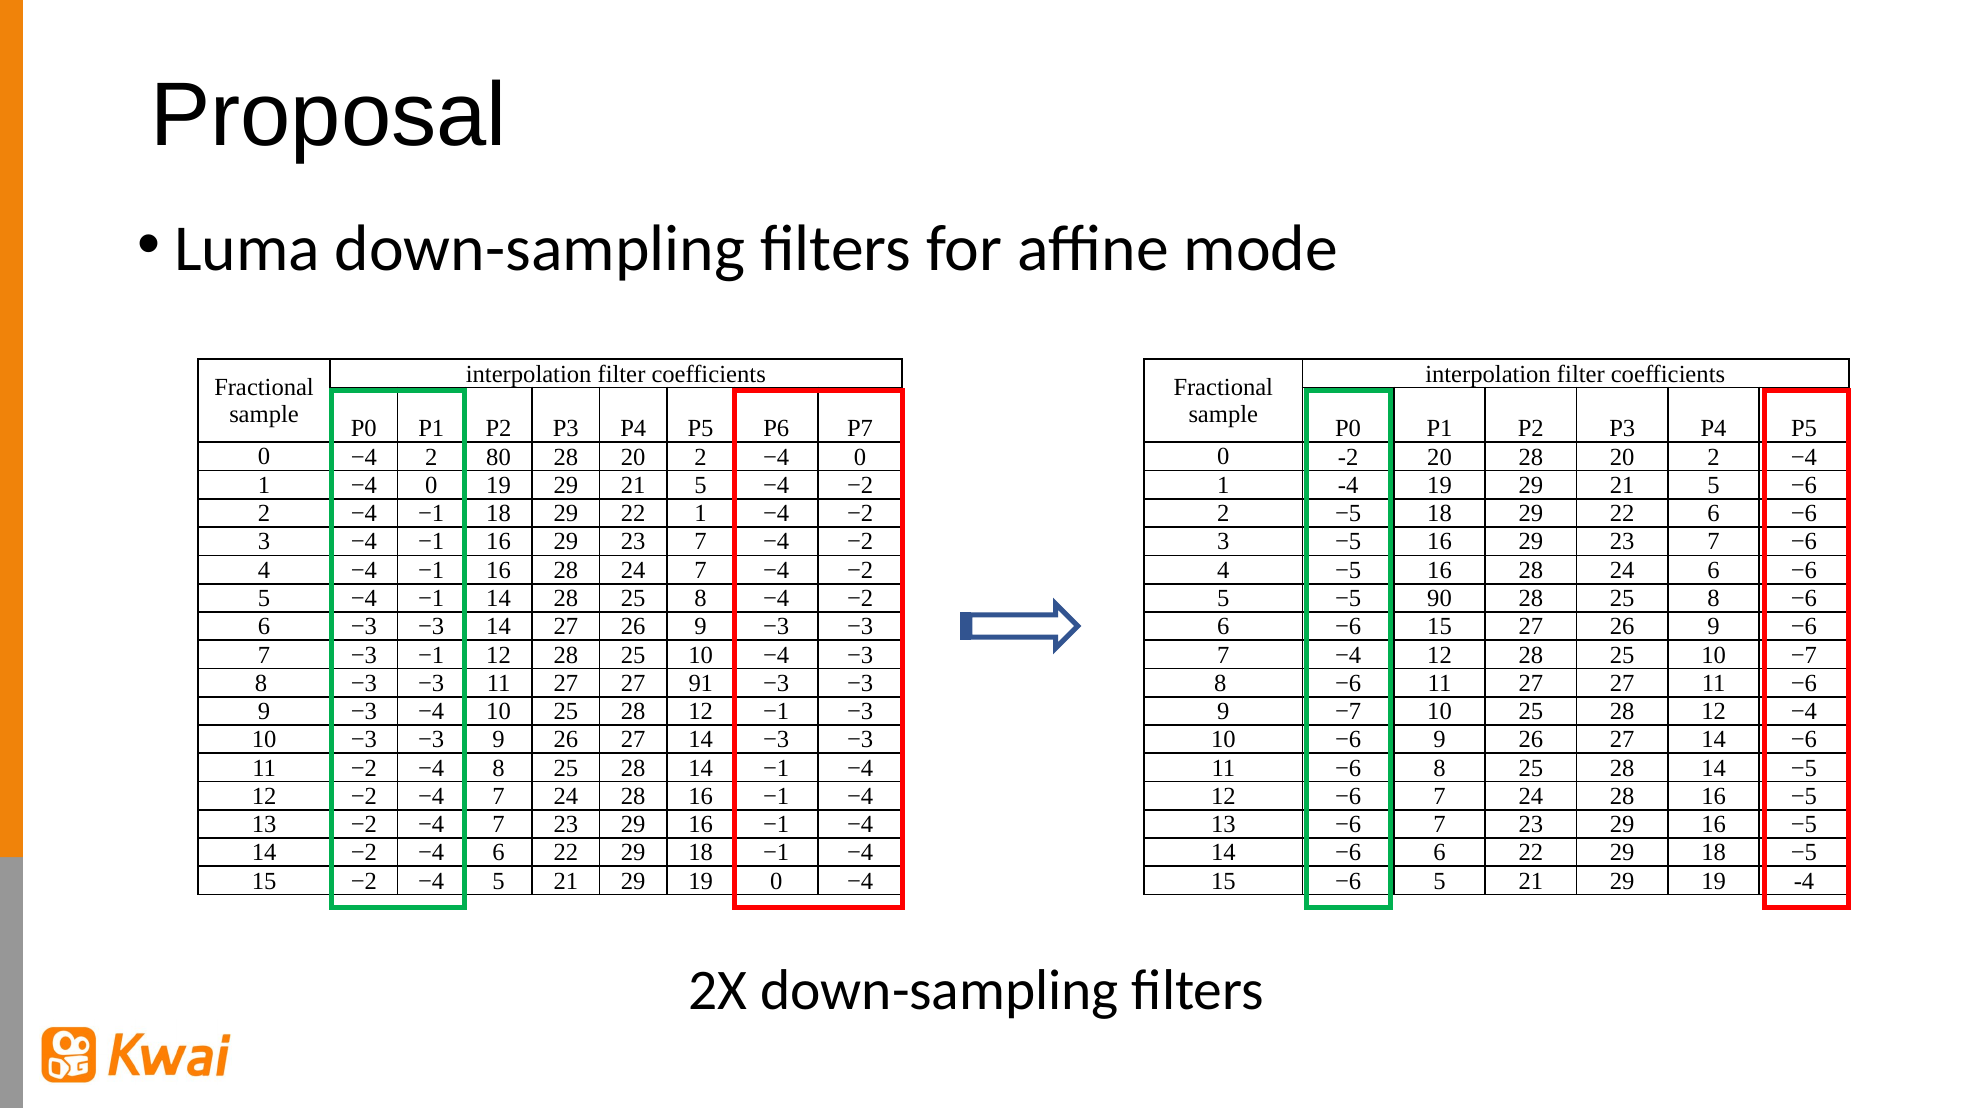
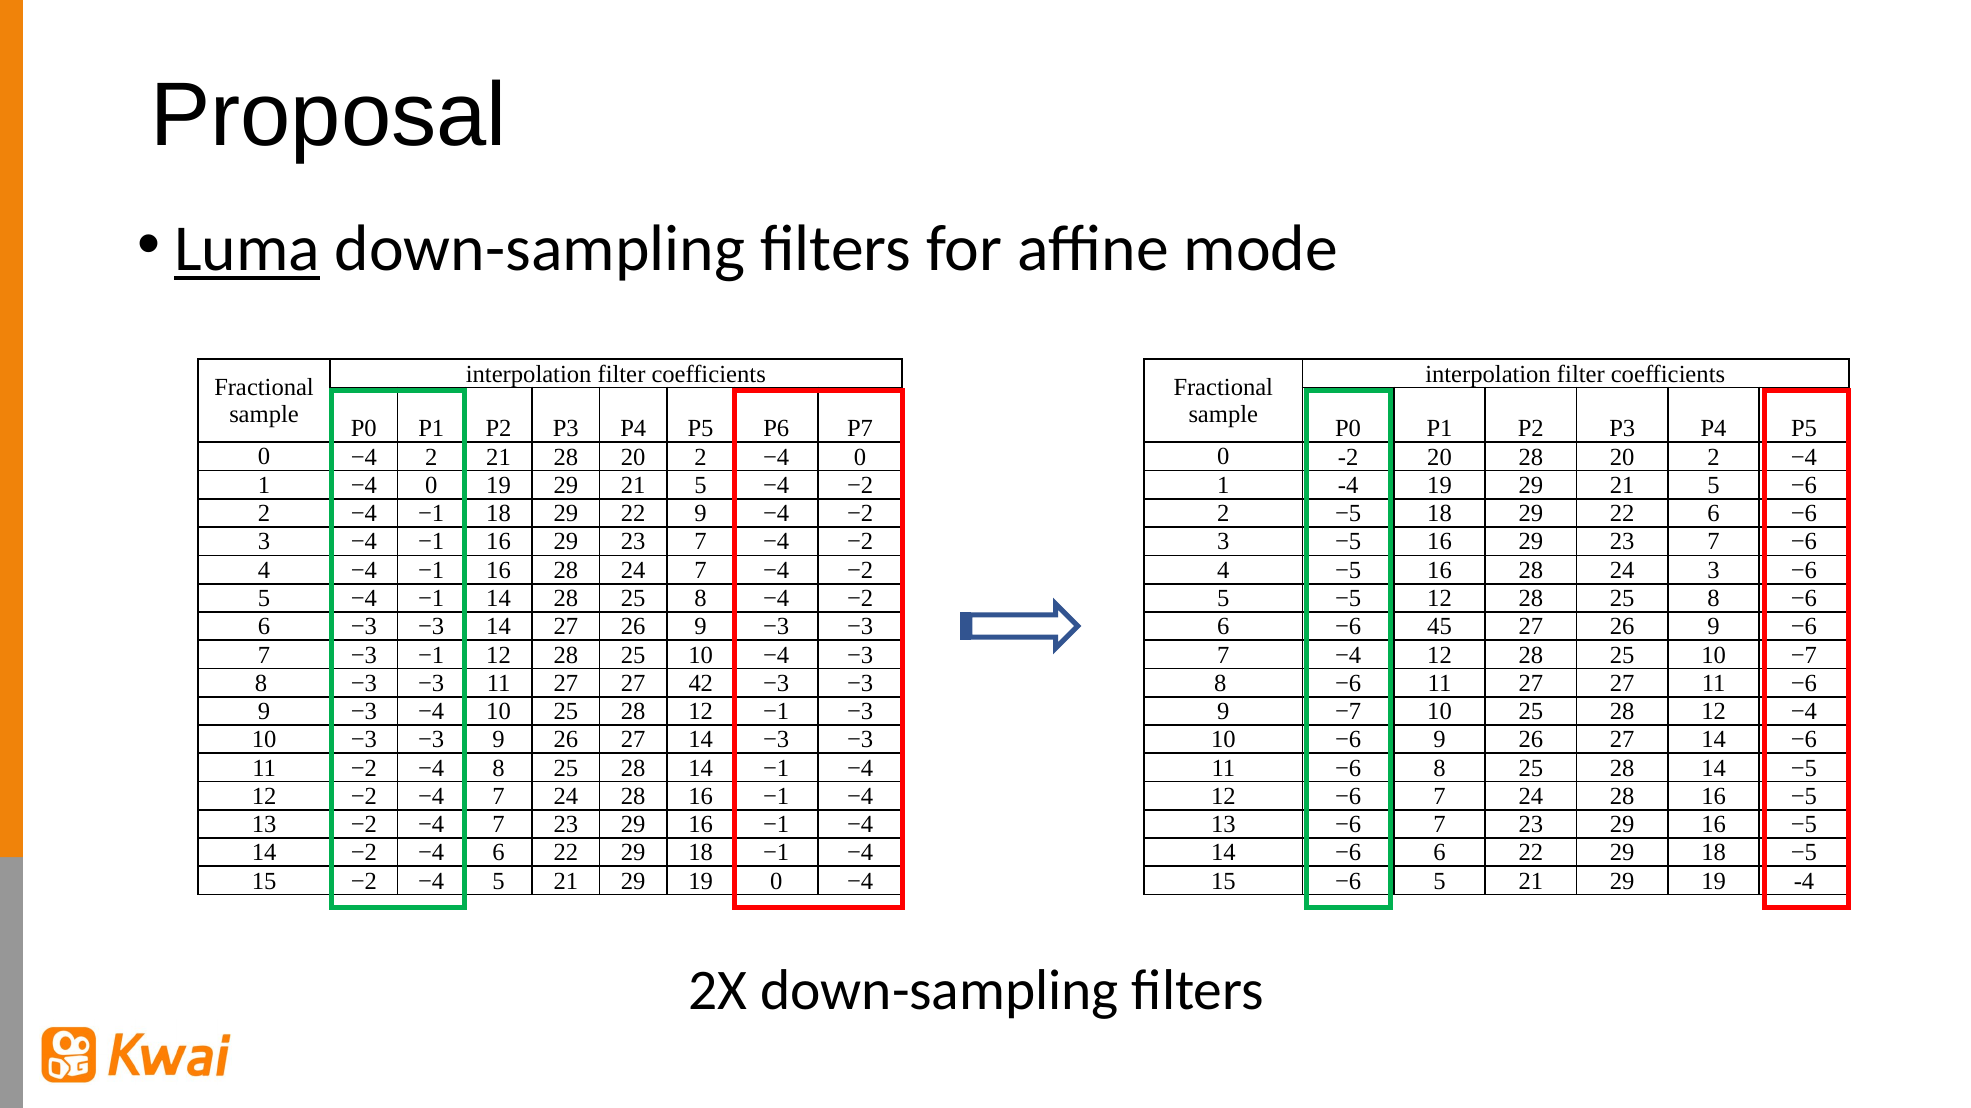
Luma underline: none -> present
2 80: 80 -> 21
22 1: 1 -> 9
24 6: 6 -> 3
5 −5 90: 90 -> 12
−6 15: 15 -> 45
91: 91 -> 42
